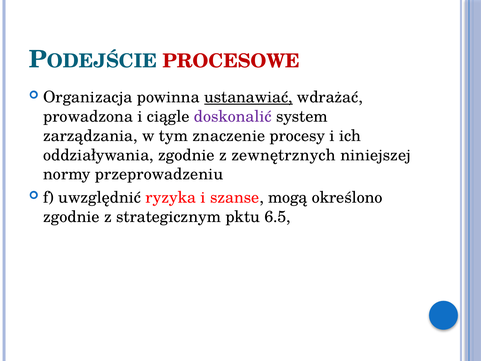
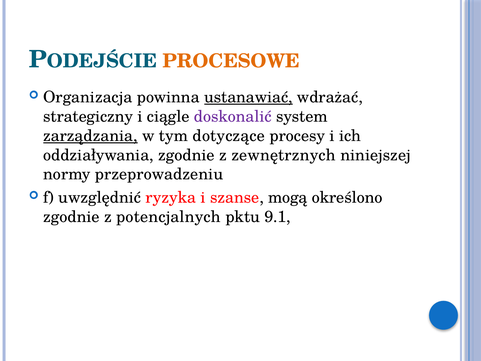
PROCESOWE colour: red -> orange
prowadzona: prowadzona -> strategiczny
zarządzania underline: none -> present
znaczenie: znaczenie -> dotyczące
strategicznym: strategicznym -> potencjalnych
6.5: 6.5 -> 9.1
